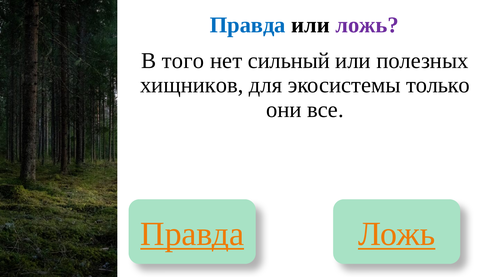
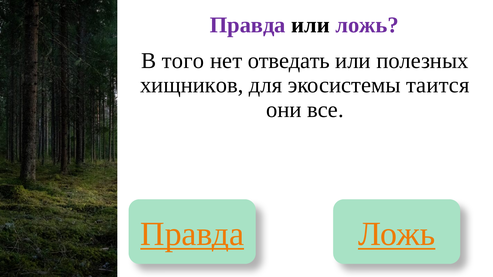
Правда at (248, 25) colour: blue -> purple
сильный: сильный -> отведать
только: только -> таится
